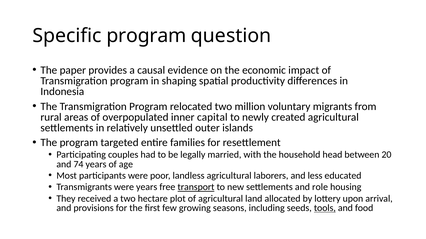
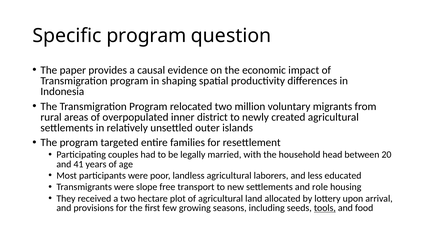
capital: capital -> district
74: 74 -> 41
were years: years -> slope
transport underline: present -> none
